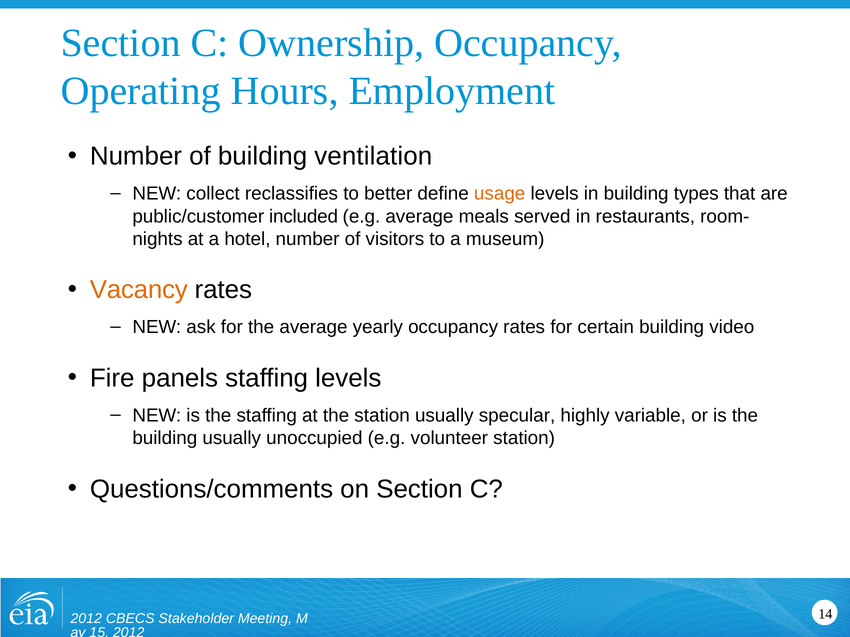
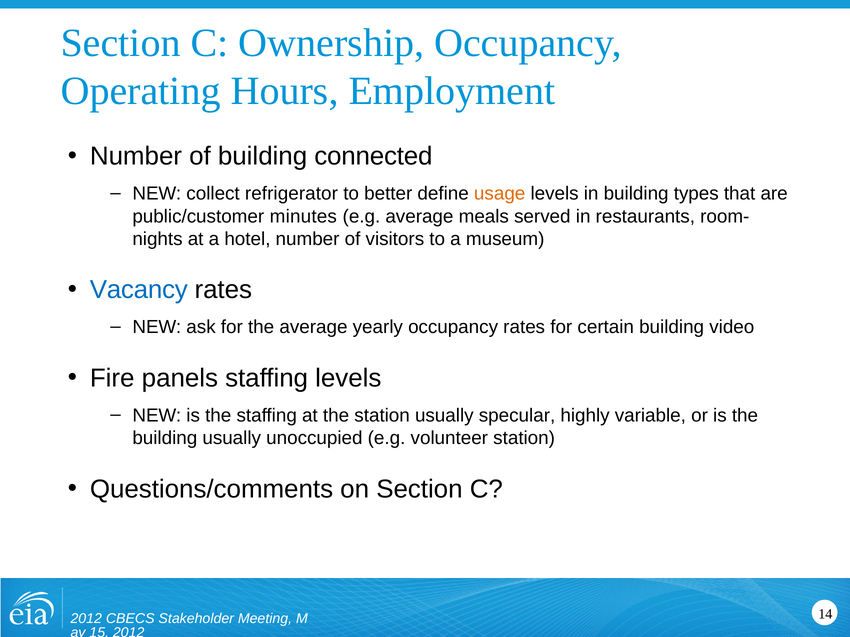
ventilation: ventilation -> connected
reclassifies: reclassifies -> refrigerator
included: included -> minutes
Vacancy colour: orange -> blue
